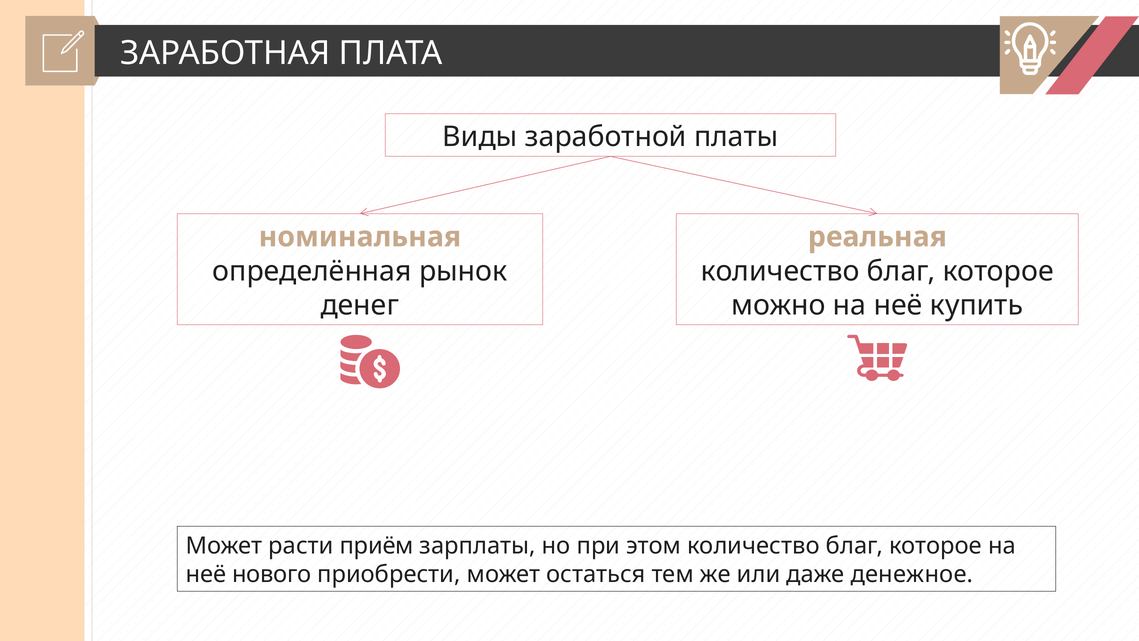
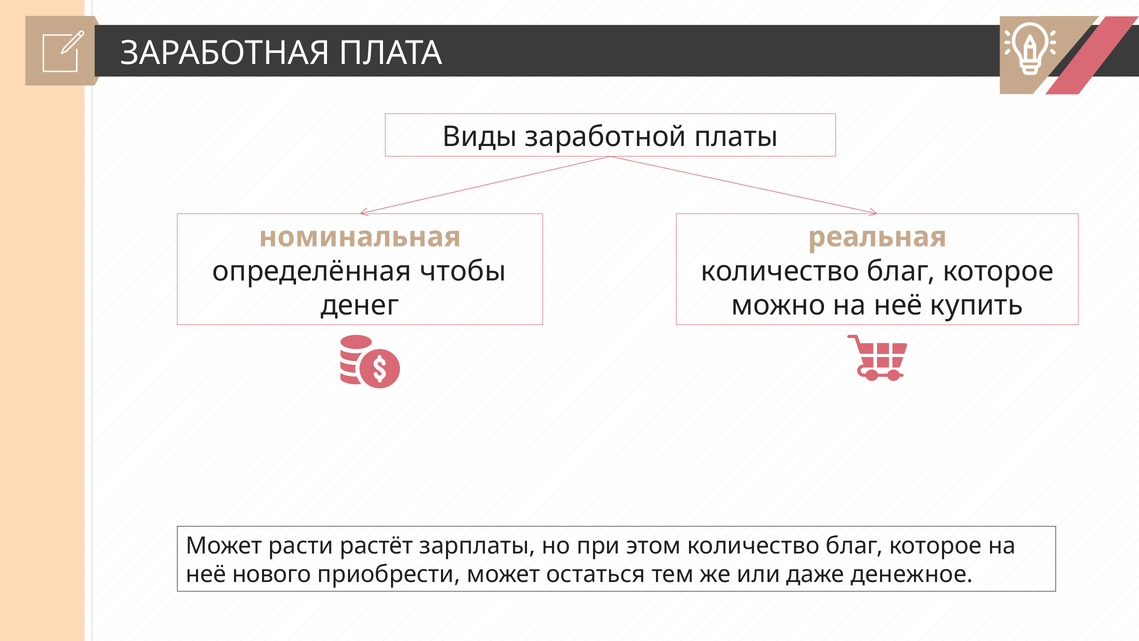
рынок: рынок -> чтобы
приём: приём -> растёт
